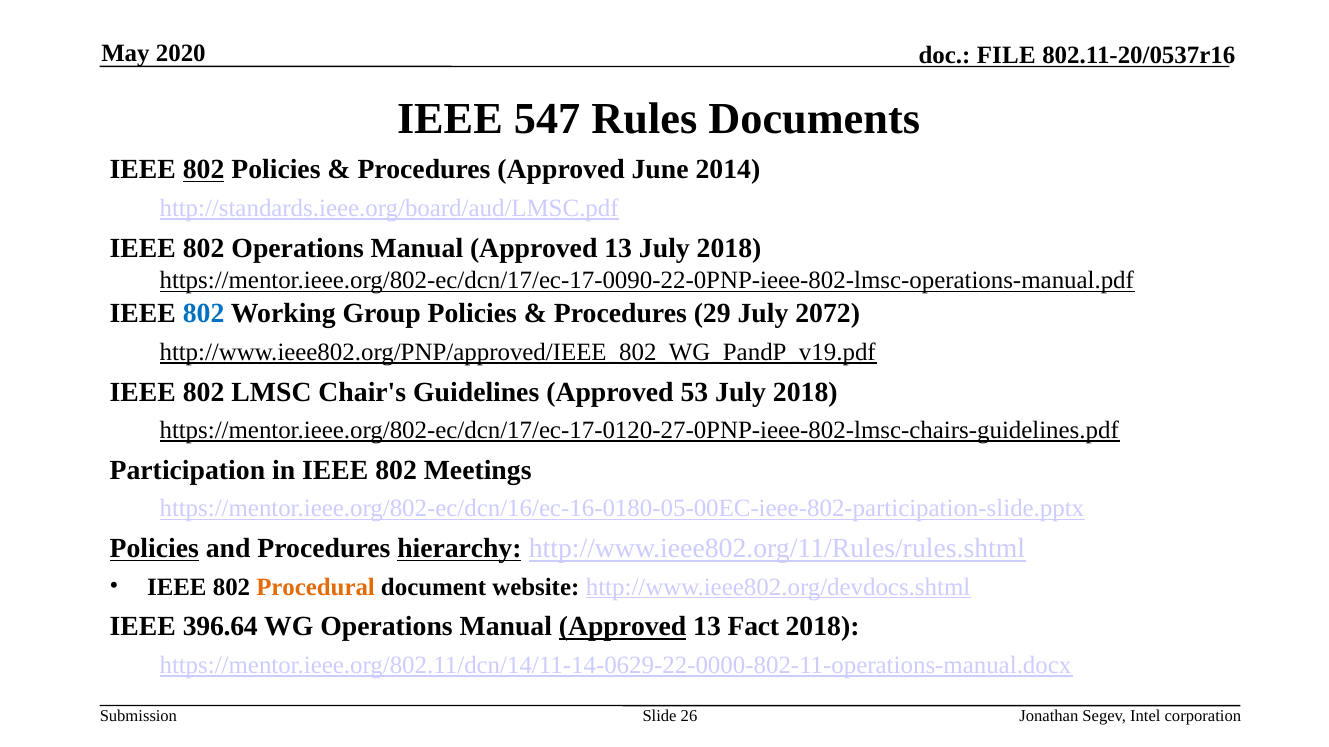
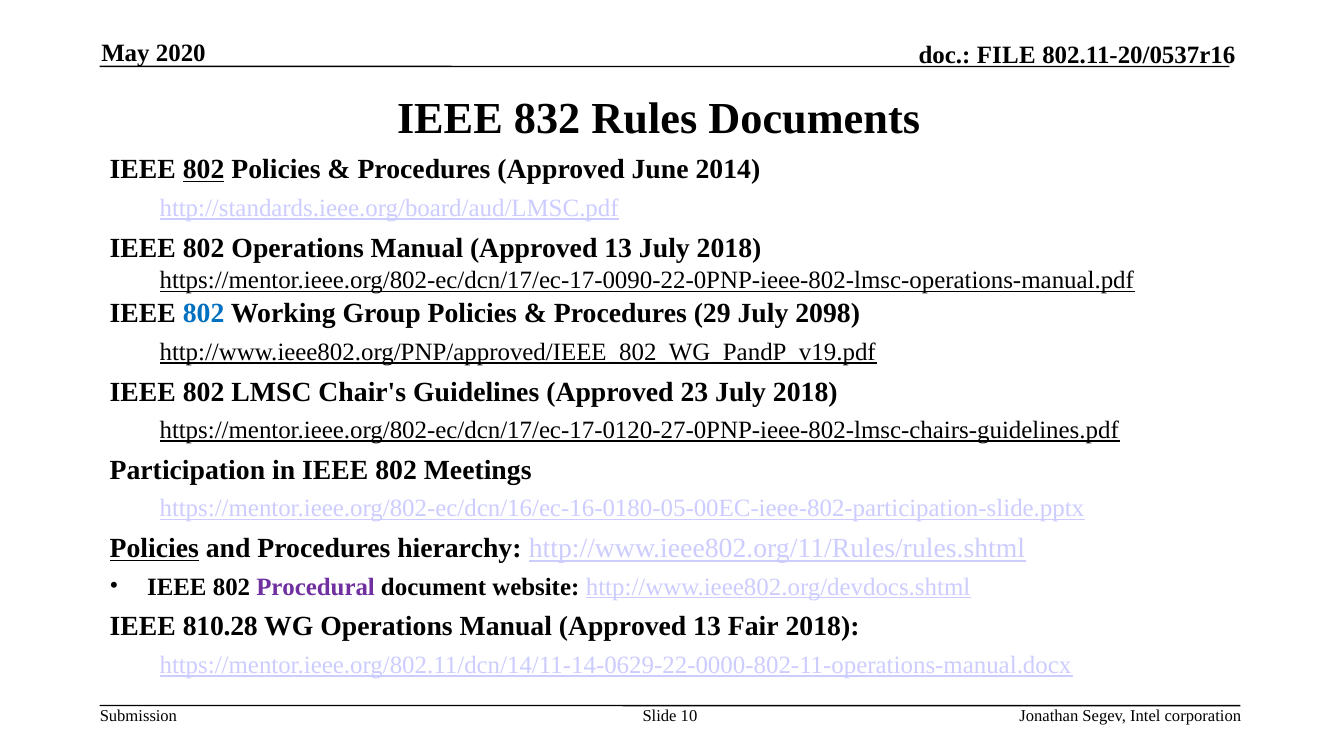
547: 547 -> 832
2072: 2072 -> 2098
53: 53 -> 23
hierarchy underline: present -> none
Procedural colour: orange -> purple
396.64: 396.64 -> 810.28
Approved at (623, 627) underline: present -> none
Fact: Fact -> Fair
26: 26 -> 10
